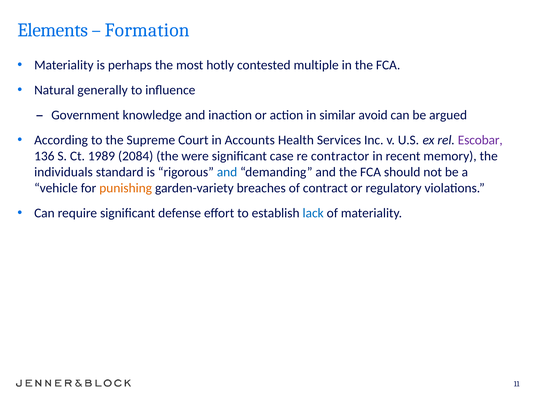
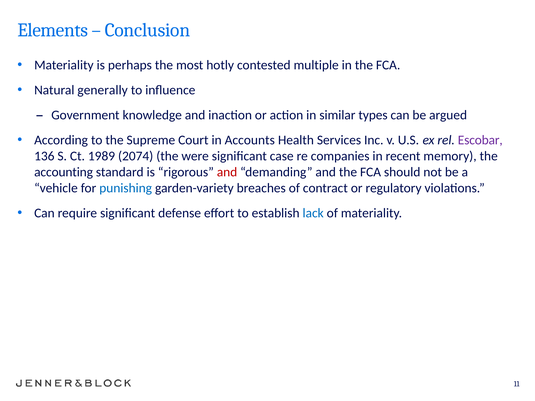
Formation: Formation -> Conclusion
avoid: avoid -> types
2084: 2084 -> 2074
contractor: contractor -> companies
individuals: individuals -> accounting
and at (227, 172) colour: blue -> red
punishing colour: orange -> blue
